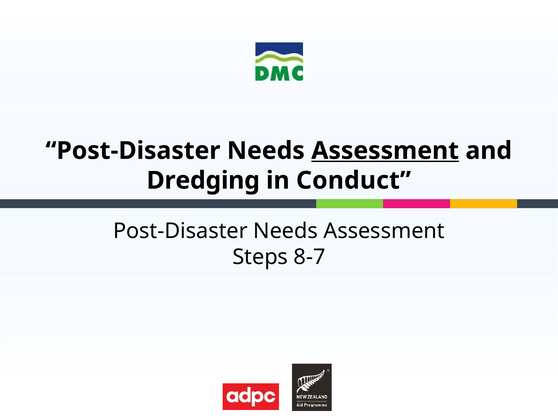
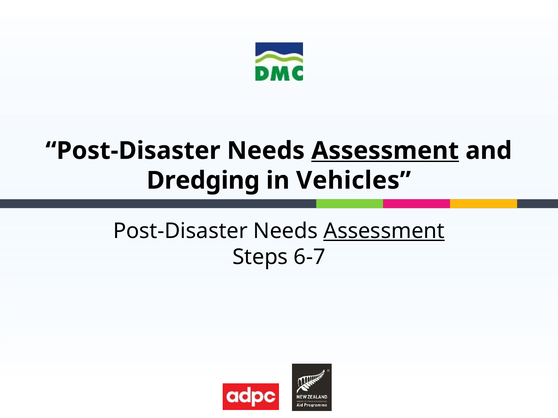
Conduct: Conduct -> Vehicles
Assessment at (384, 231) underline: none -> present
8-7: 8-7 -> 6-7
